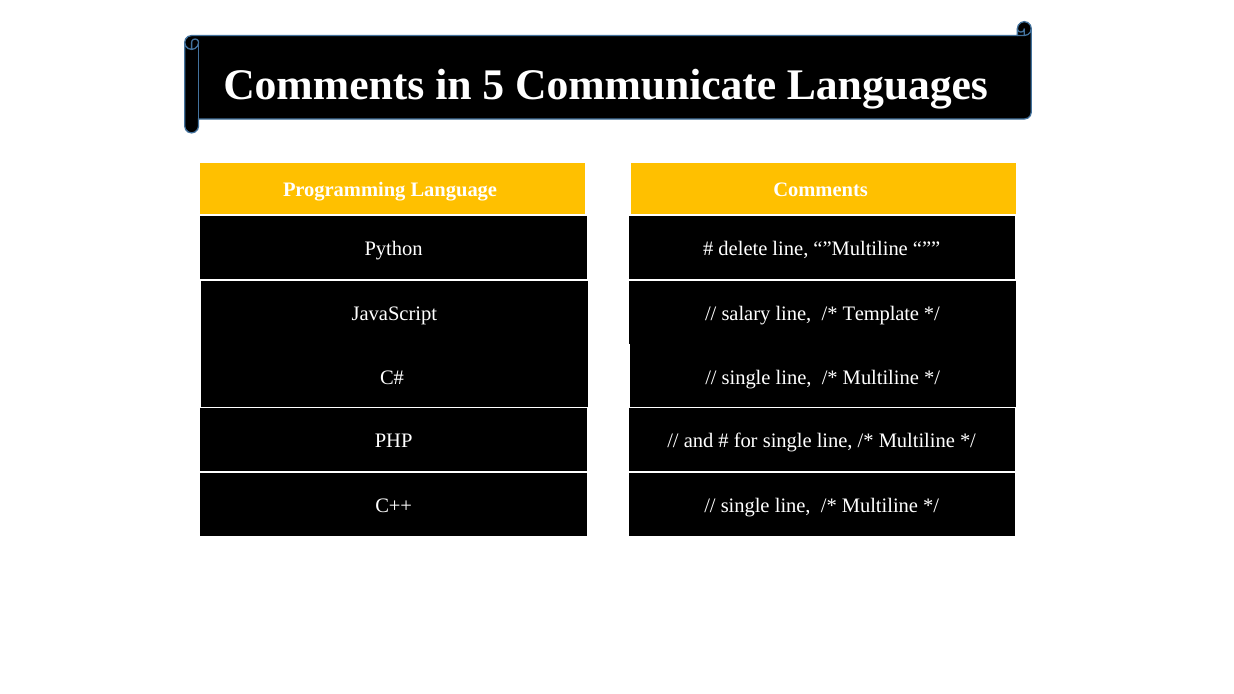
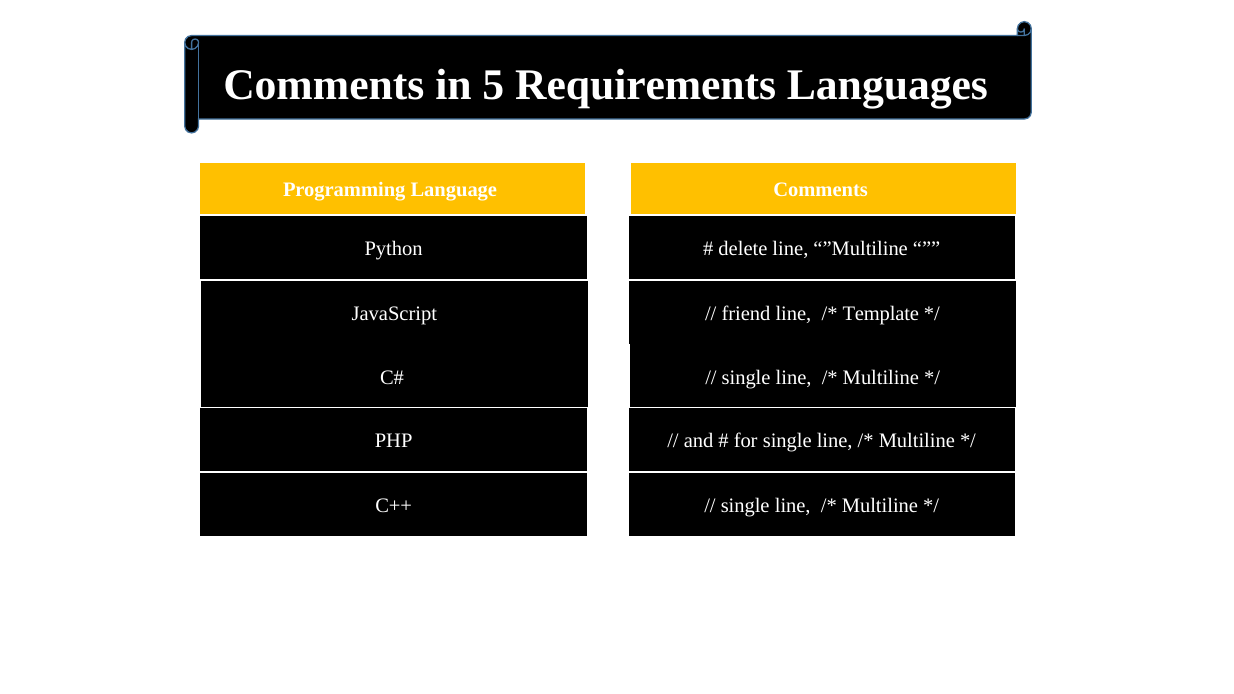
Communicate: Communicate -> Requirements
salary: salary -> friend
